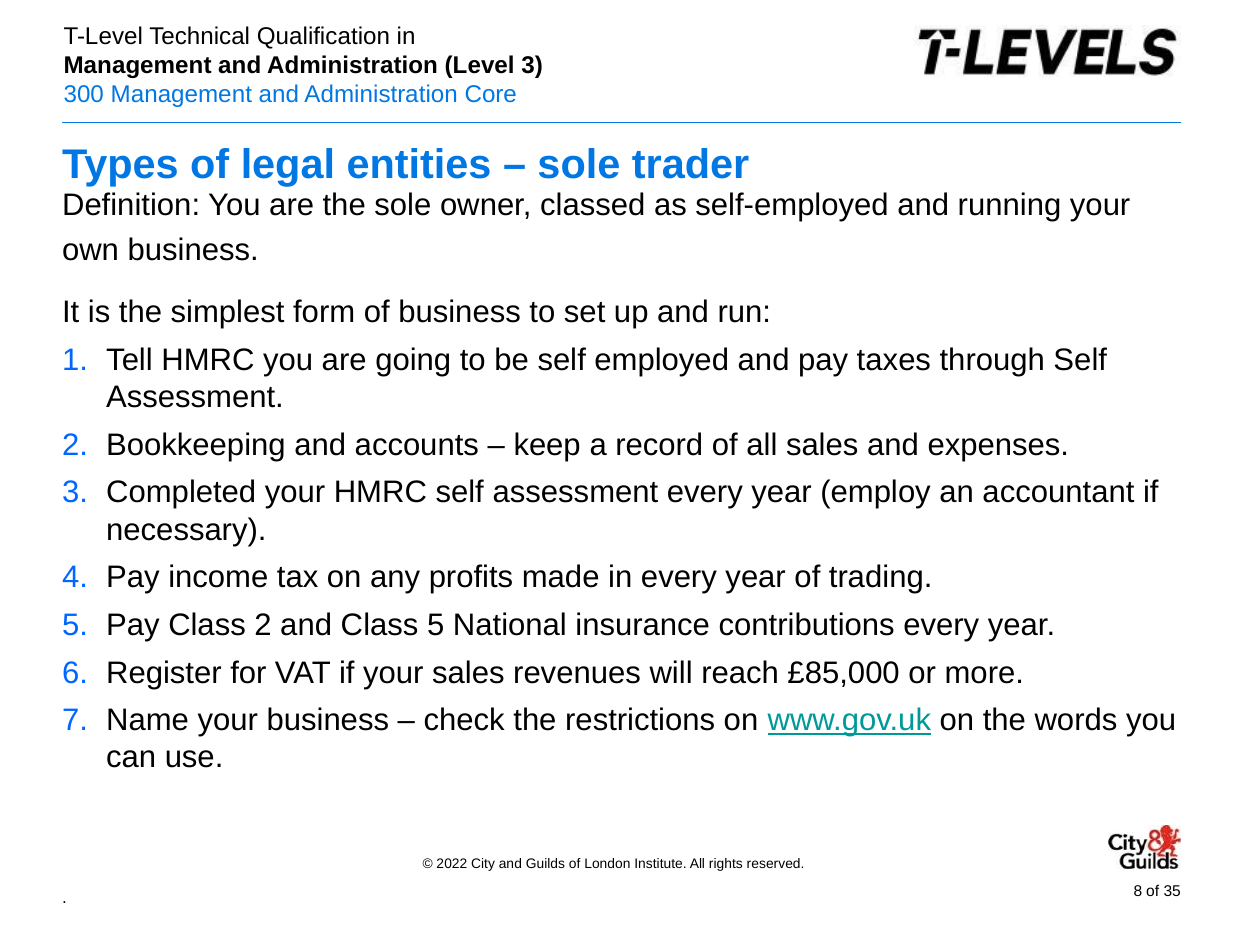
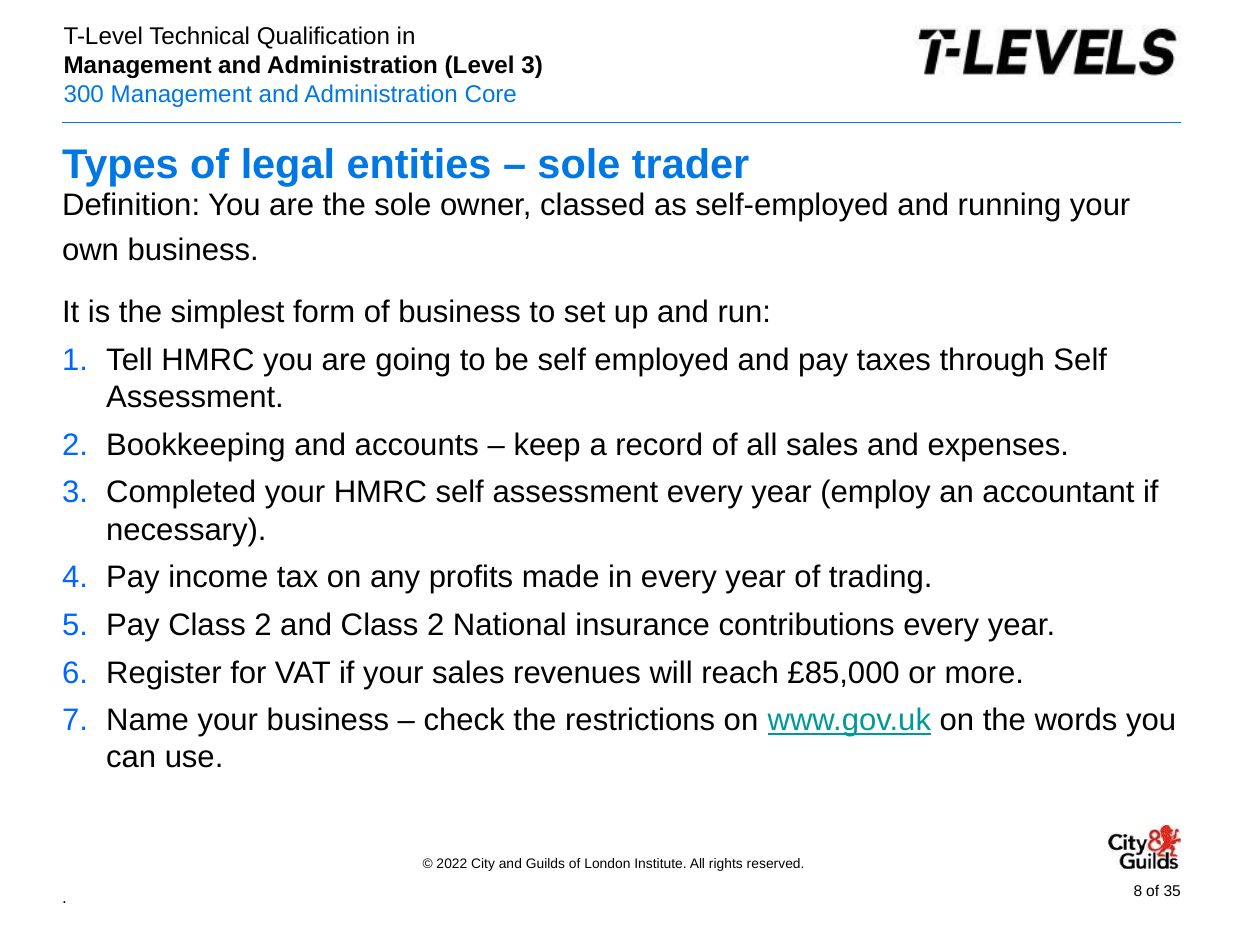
and Class 5: 5 -> 2
